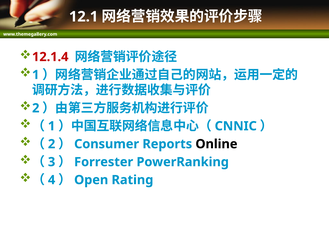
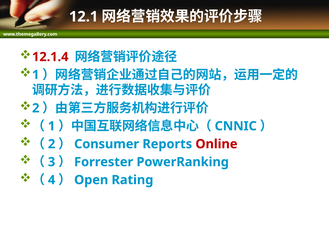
Online colour: black -> red
